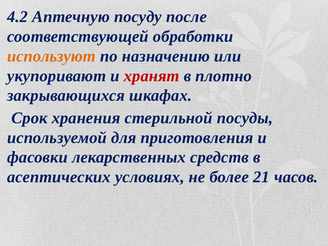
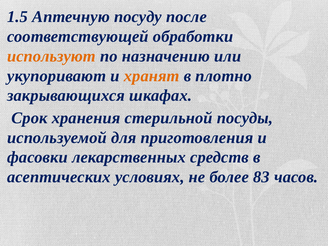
4.2: 4.2 -> 1.5
хранят colour: red -> orange
21: 21 -> 83
